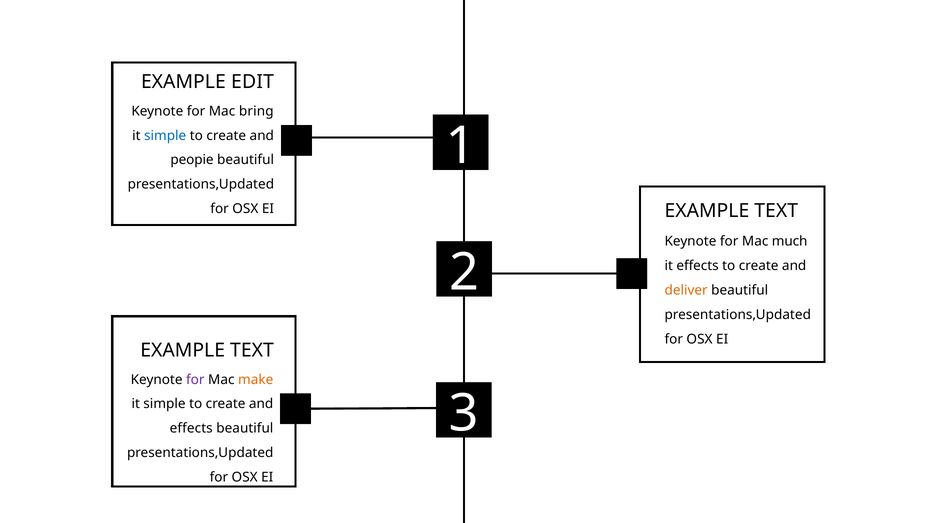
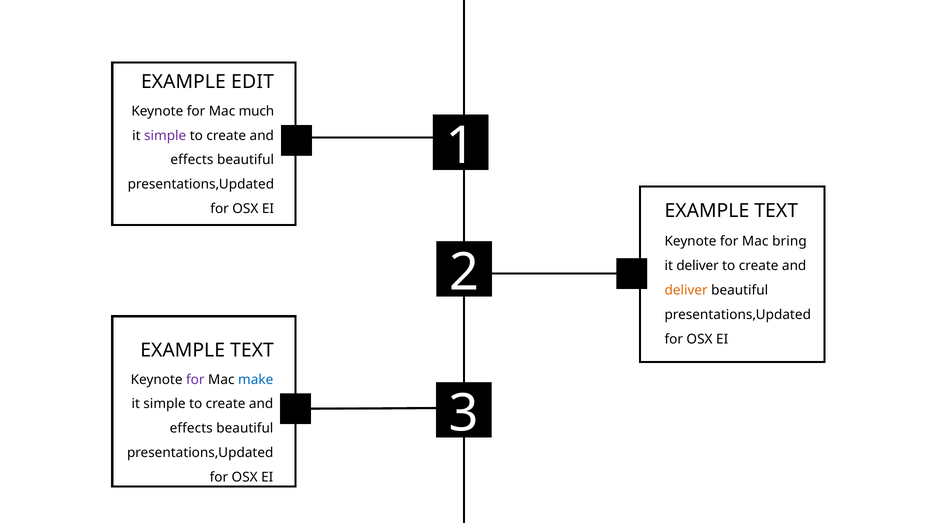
bring: bring -> much
simple at (165, 135) colour: blue -> purple
peopie at (192, 160): peopie -> effects
much: much -> bring
it effects: effects -> deliver
make colour: orange -> blue
